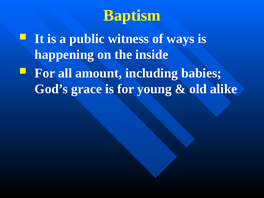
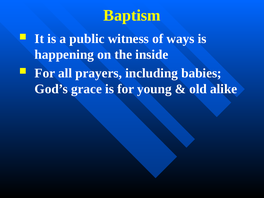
amount: amount -> prayers
